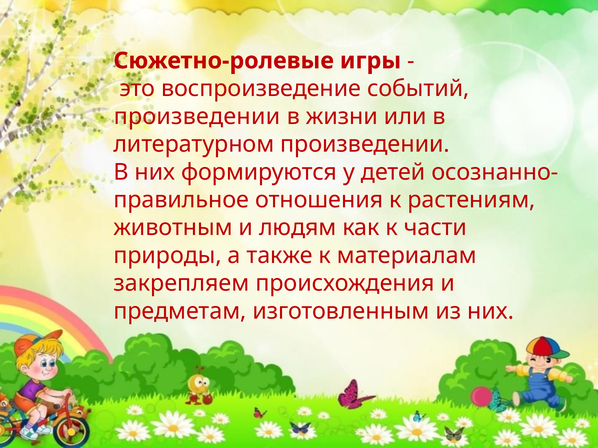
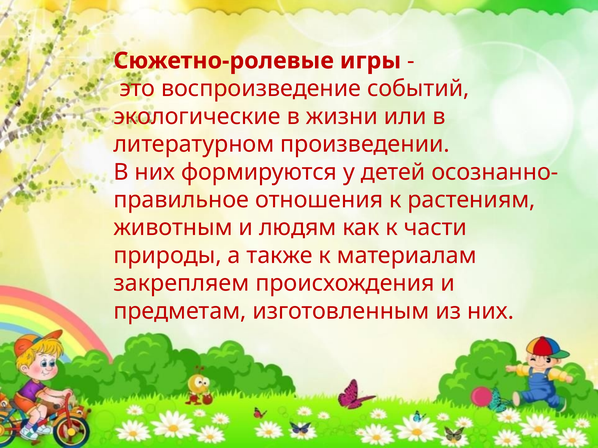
произведении at (197, 116): произведении -> экологические
